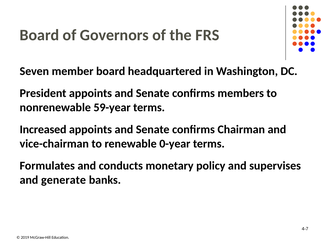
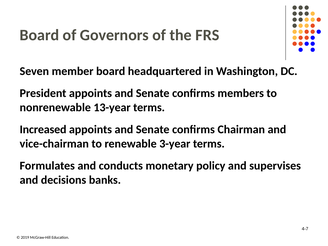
59-year: 59-year -> 13-year
0-year: 0-year -> 3-year
generate: generate -> decisions
